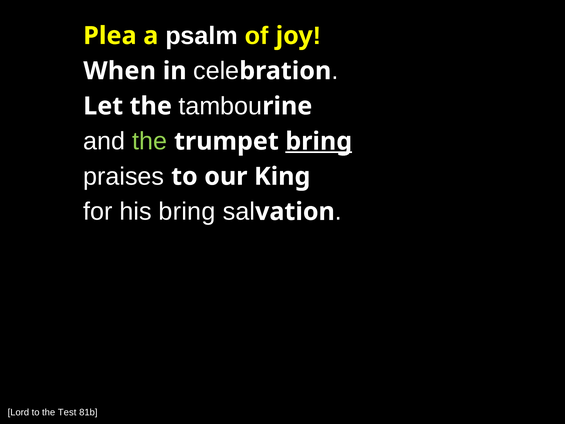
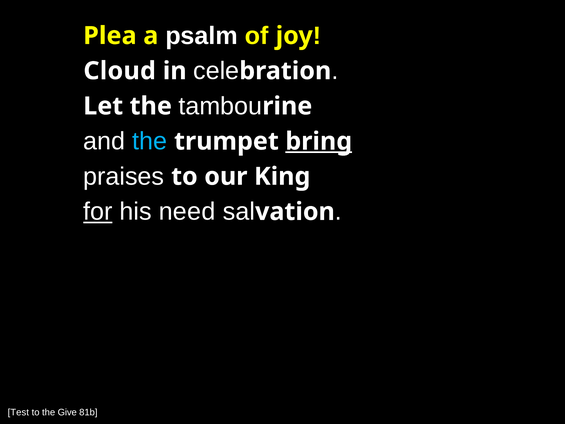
When: When -> Cloud
the at (150, 141) colour: light green -> light blue
for underline: none -> present
his bring: bring -> need
Lord: Lord -> Test
Test: Test -> Give
